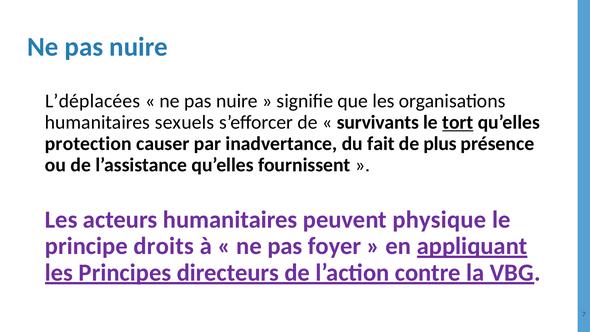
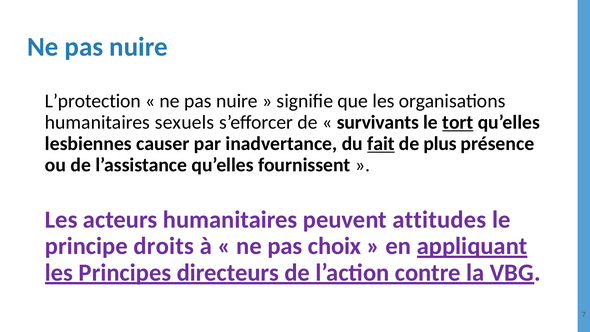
L’déplacées: L’déplacées -> L’protection
protection: protection -> lesbiennes
fait underline: none -> present
physique: physique -> attitudes
foyer: foyer -> choix
